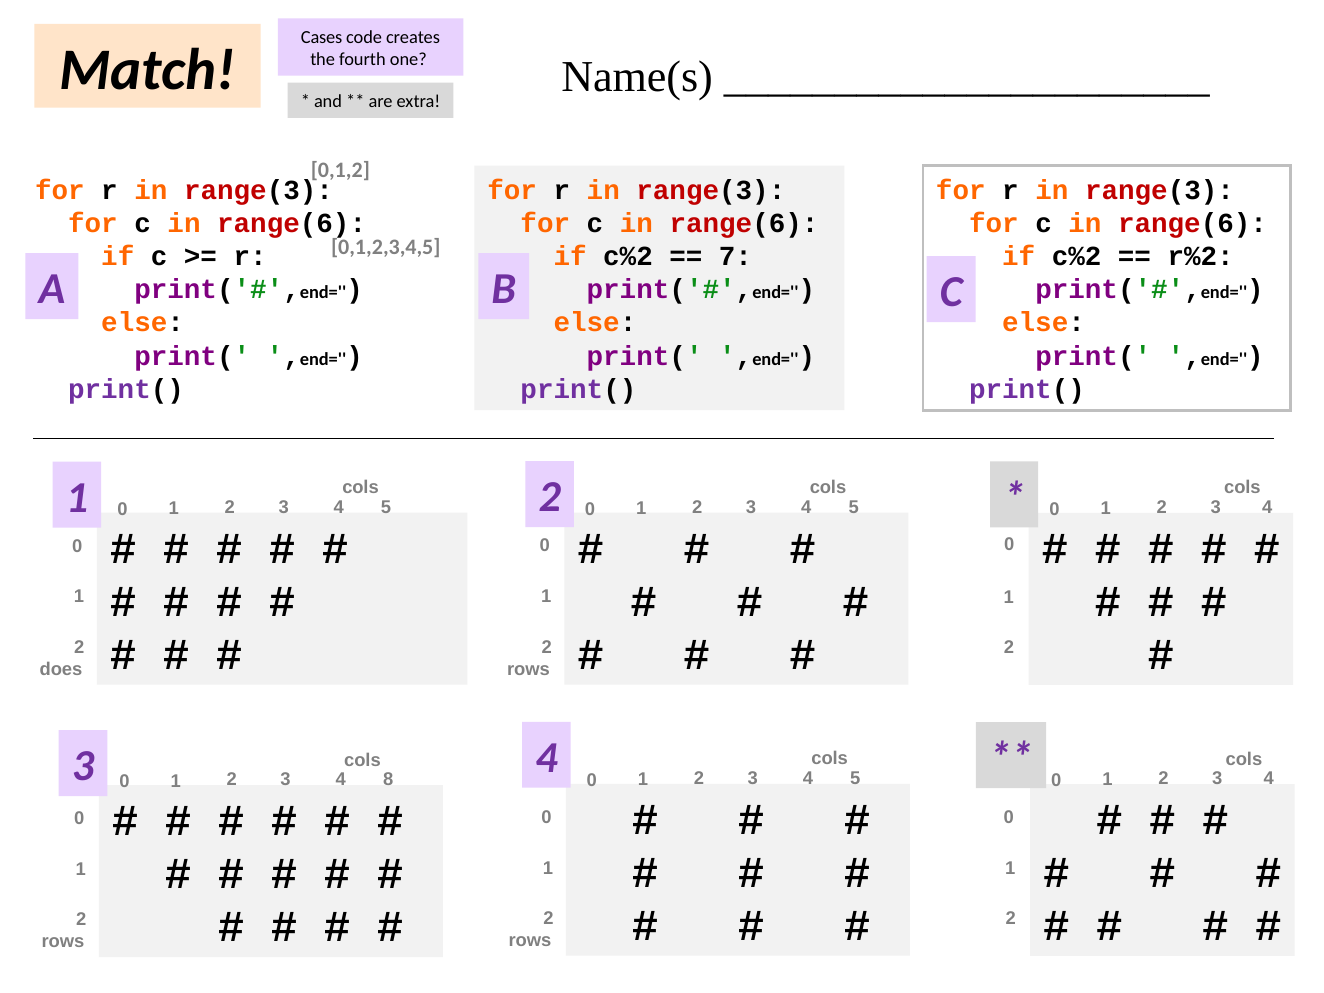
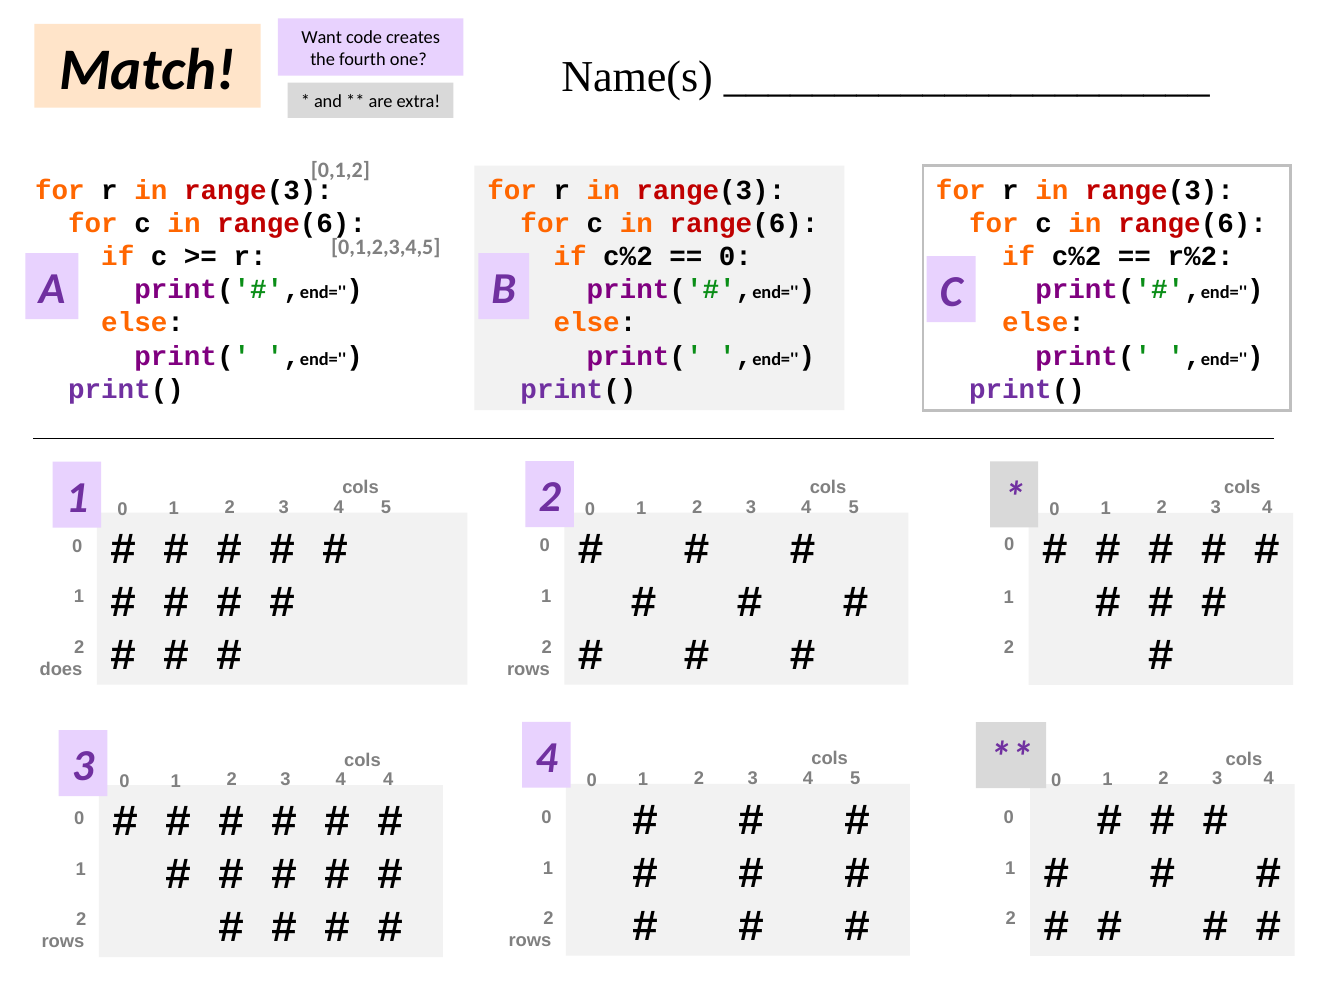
Cases: Cases -> Want
7 at (735, 257): 7 -> 0
4 8: 8 -> 4
